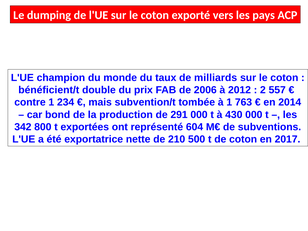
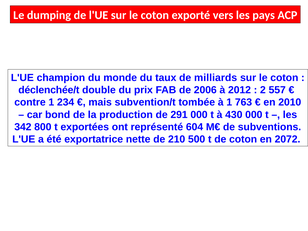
bénéficient/t: bénéficient/t -> déclenchée/t
2014: 2014 -> 2010
2017: 2017 -> 2072
